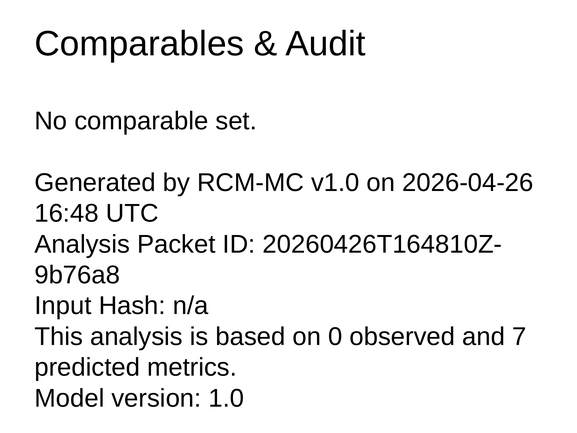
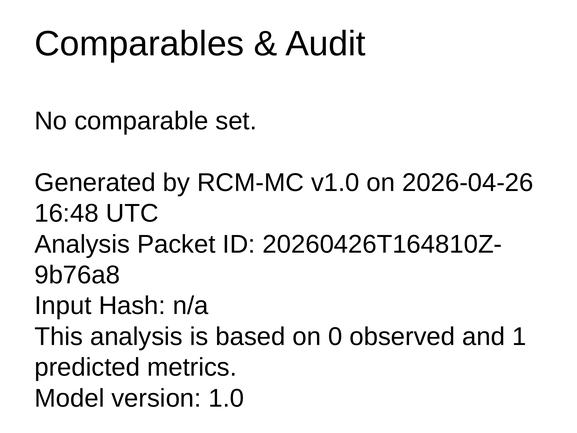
7: 7 -> 1
